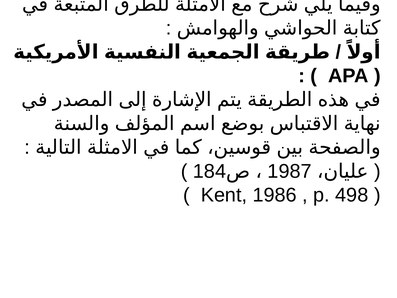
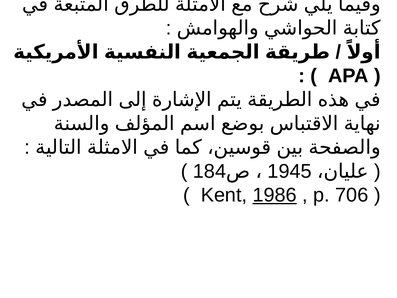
1987: 1987 -> 1945
1986 underline: none -> present
498: 498 -> 706
